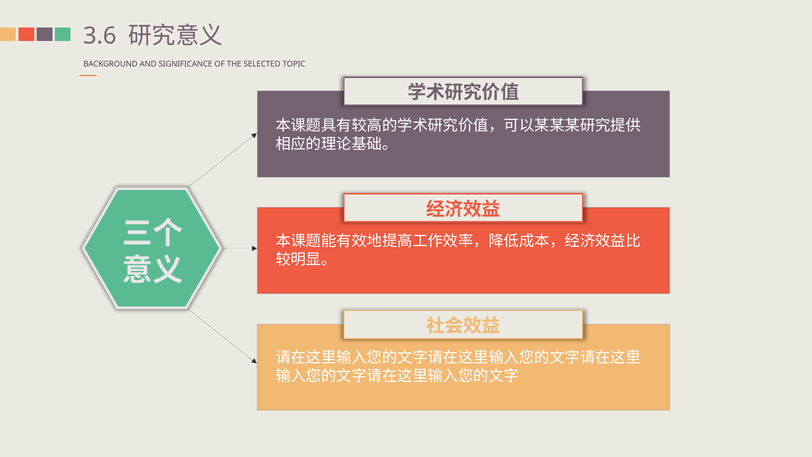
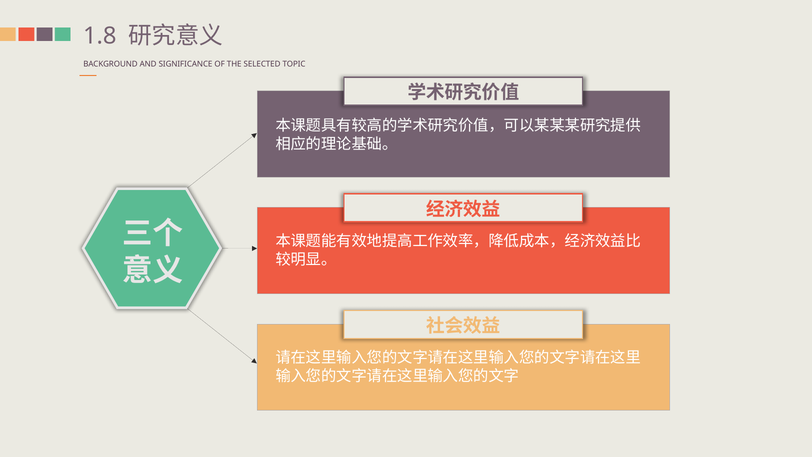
3.6: 3.6 -> 1.8
